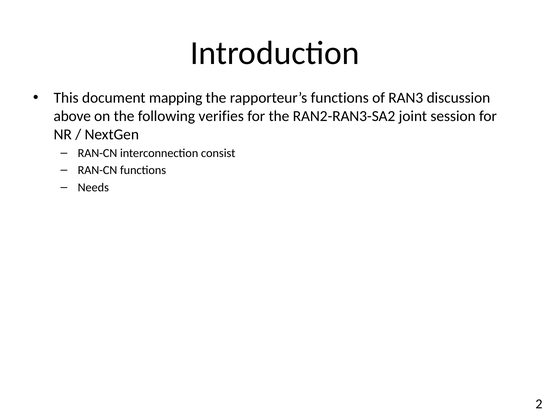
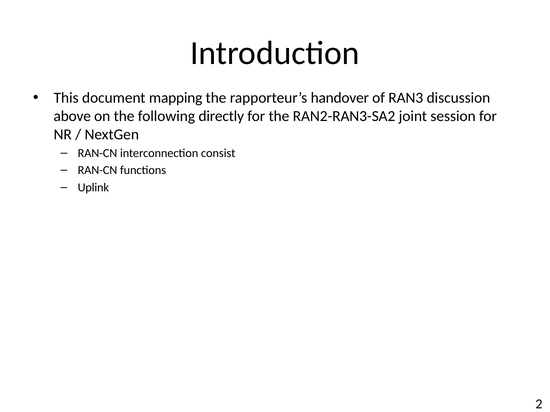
rapporteur’s functions: functions -> handover
verifies: verifies -> directly
Needs: Needs -> Uplink
